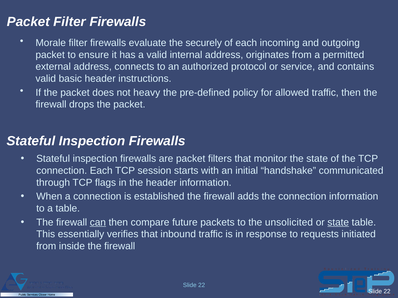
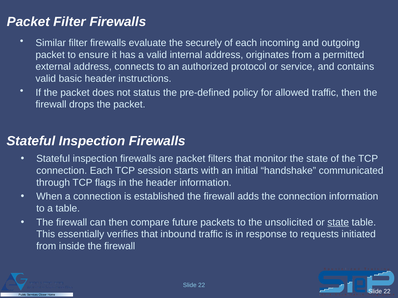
Morale: Morale -> Similar
heavy: heavy -> status
can underline: present -> none
